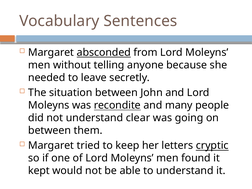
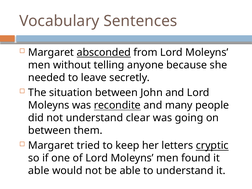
kept at (39, 171): kept -> able
